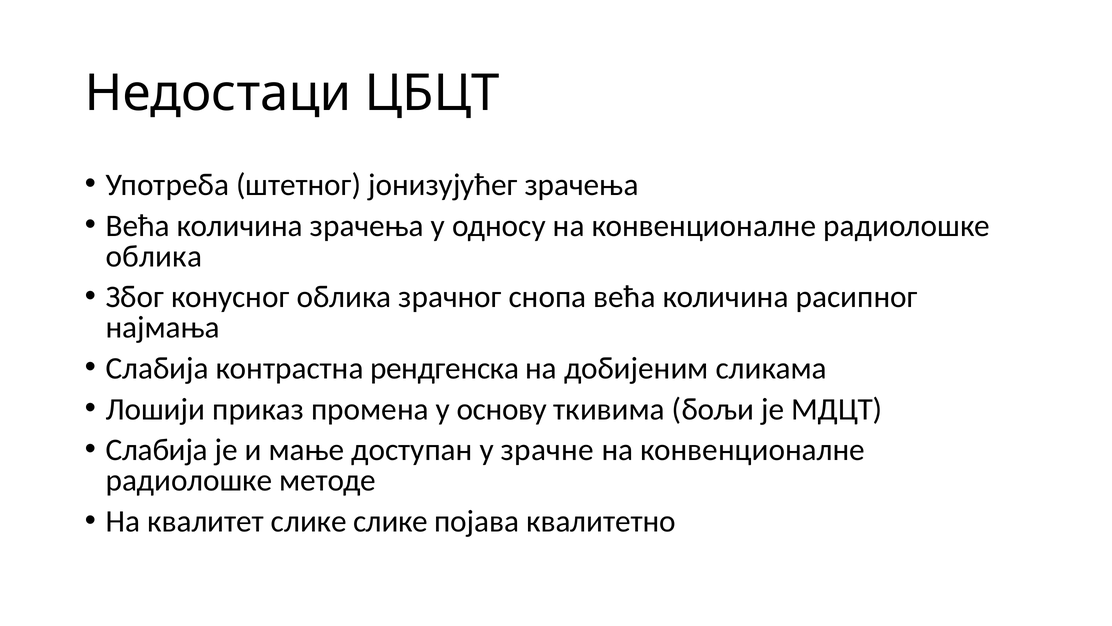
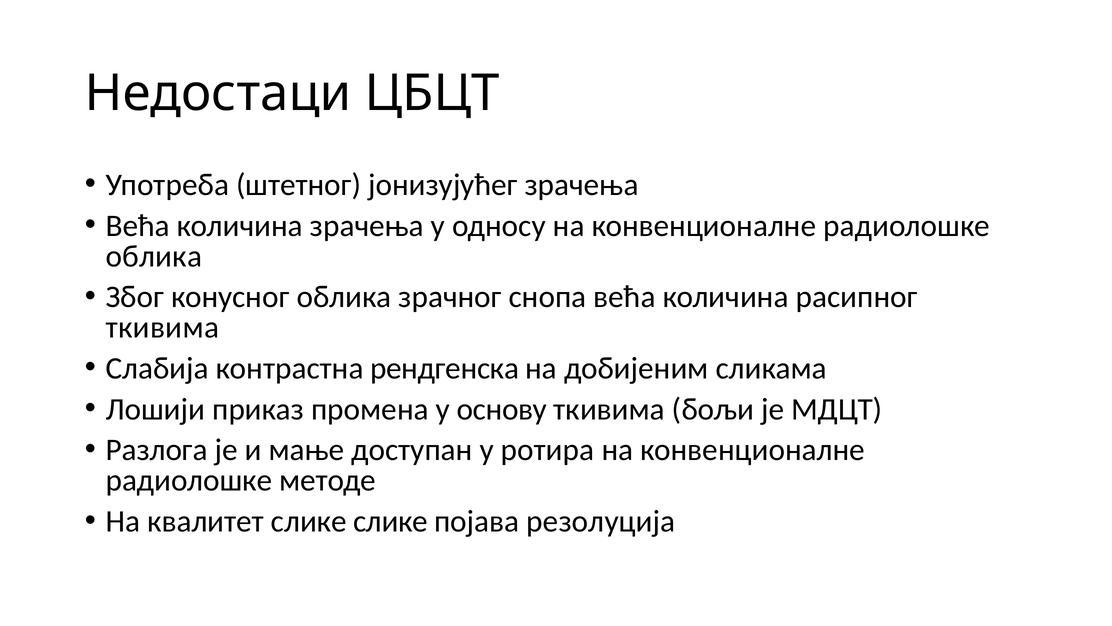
најмања at (163, 327): најмања -> ткивима
Слабија at (157, 450): Слабија -> Разлога
зрачне: зрачне -> ротира
квалитетно: квалитетно -> резолуција
